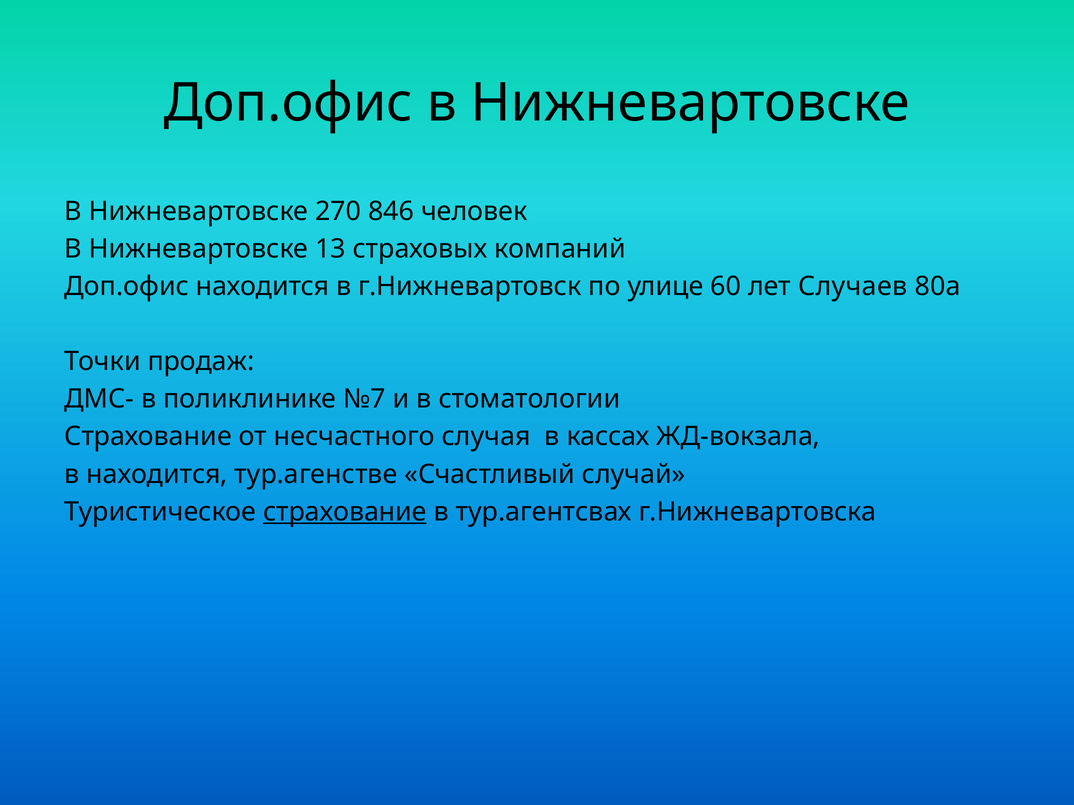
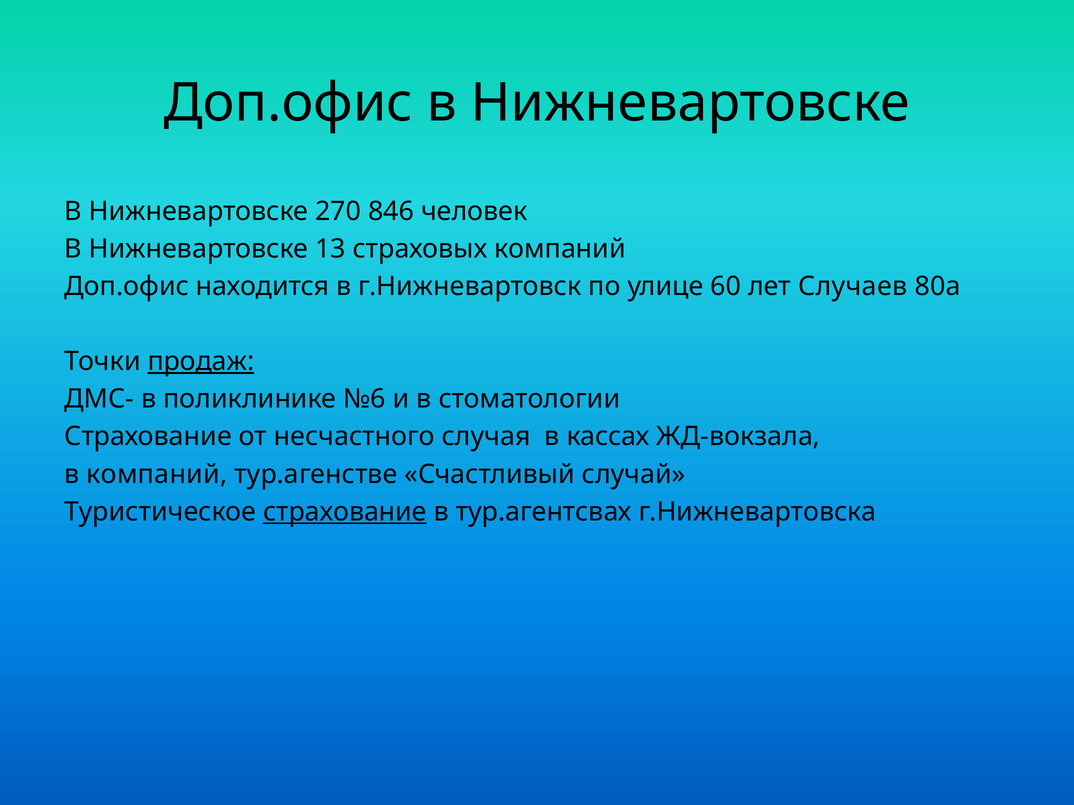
продаж underline: none -> present
№7: №7 -> №6
в находится: находится -> компаний
